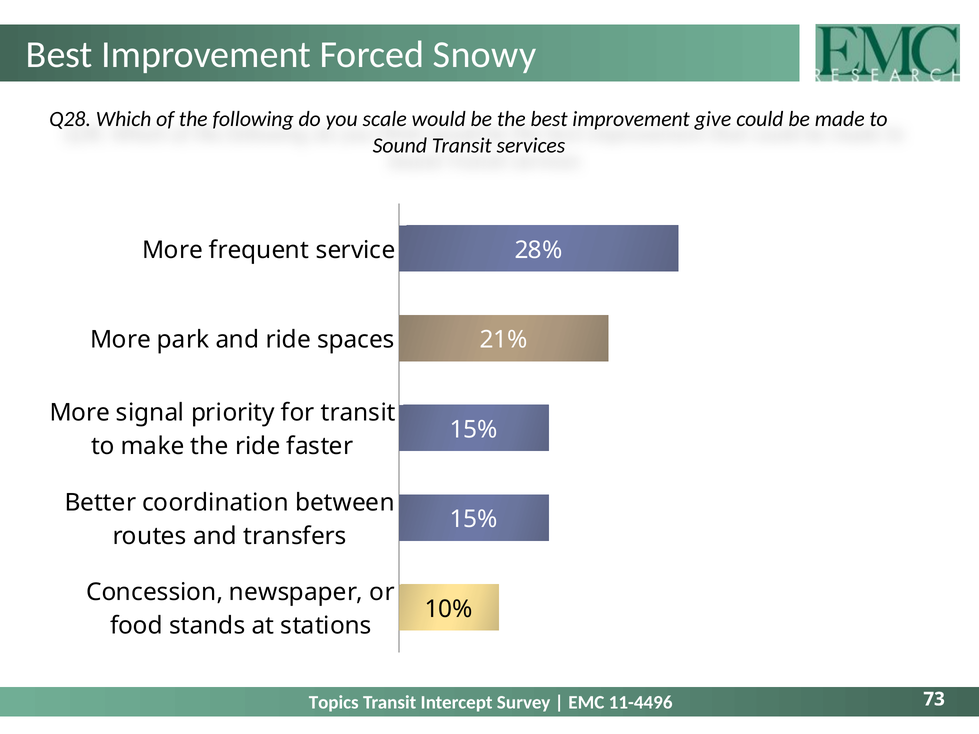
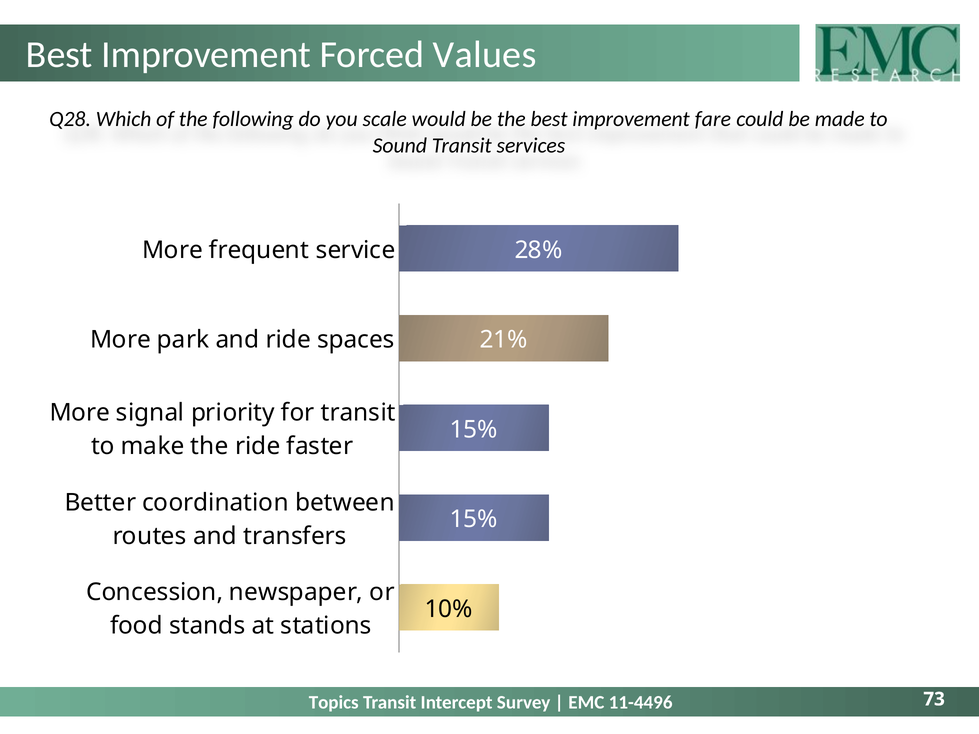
Snowy: Snowy -> Values
give: give -> fare
